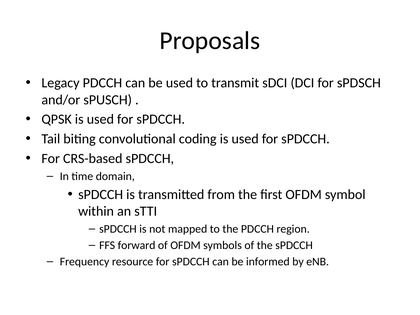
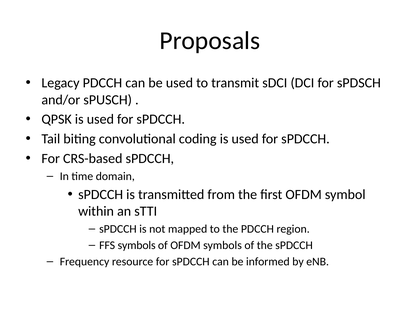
FFS forward: forward -> symbols
